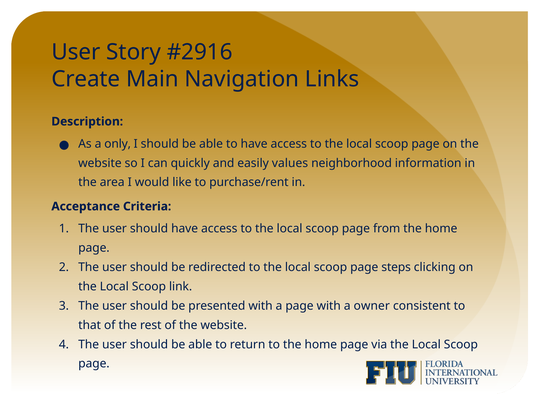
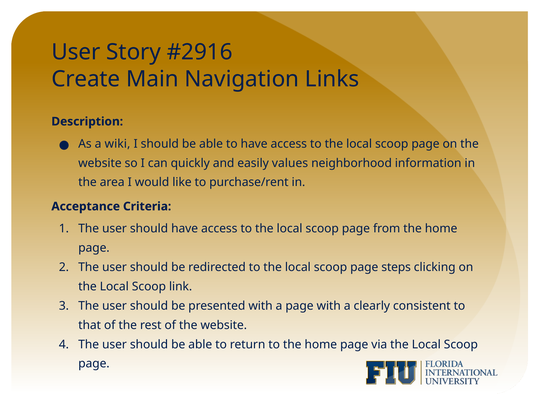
only: only -> wiki
owner: owner -> clearly
